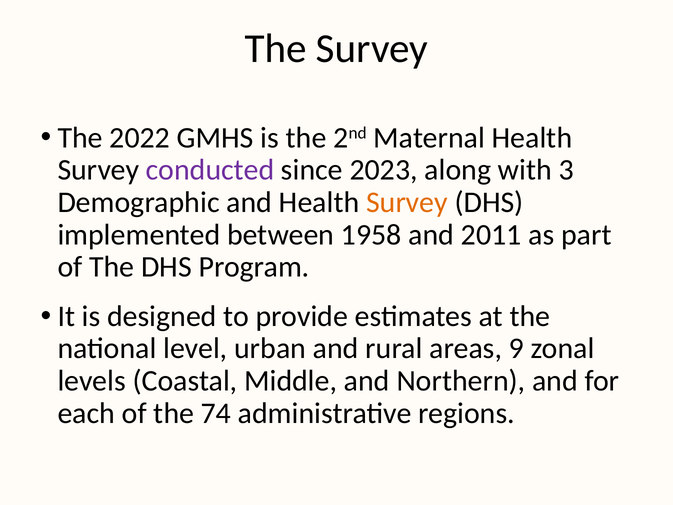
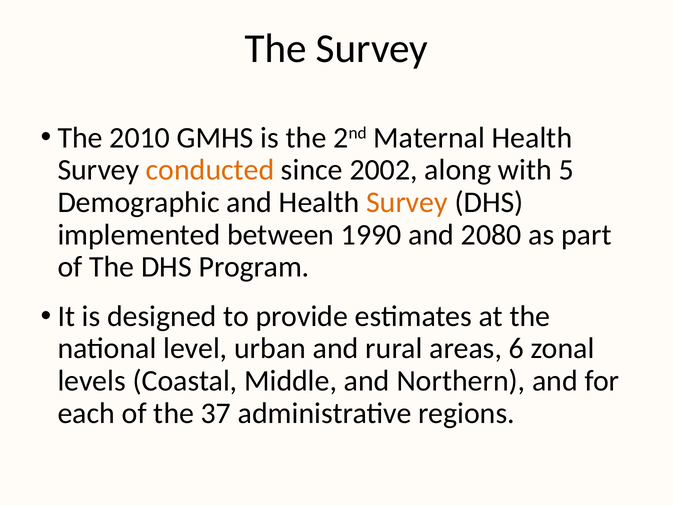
2022: 2022 -> 2010
conducted colour: purple -> orange
2023: 2023 -> 2002
3: 3 -> 5
1958: 1958 -> 1990
2011: 2011 -> 2080
9: 9 -> 6
74: 74 -> 37
